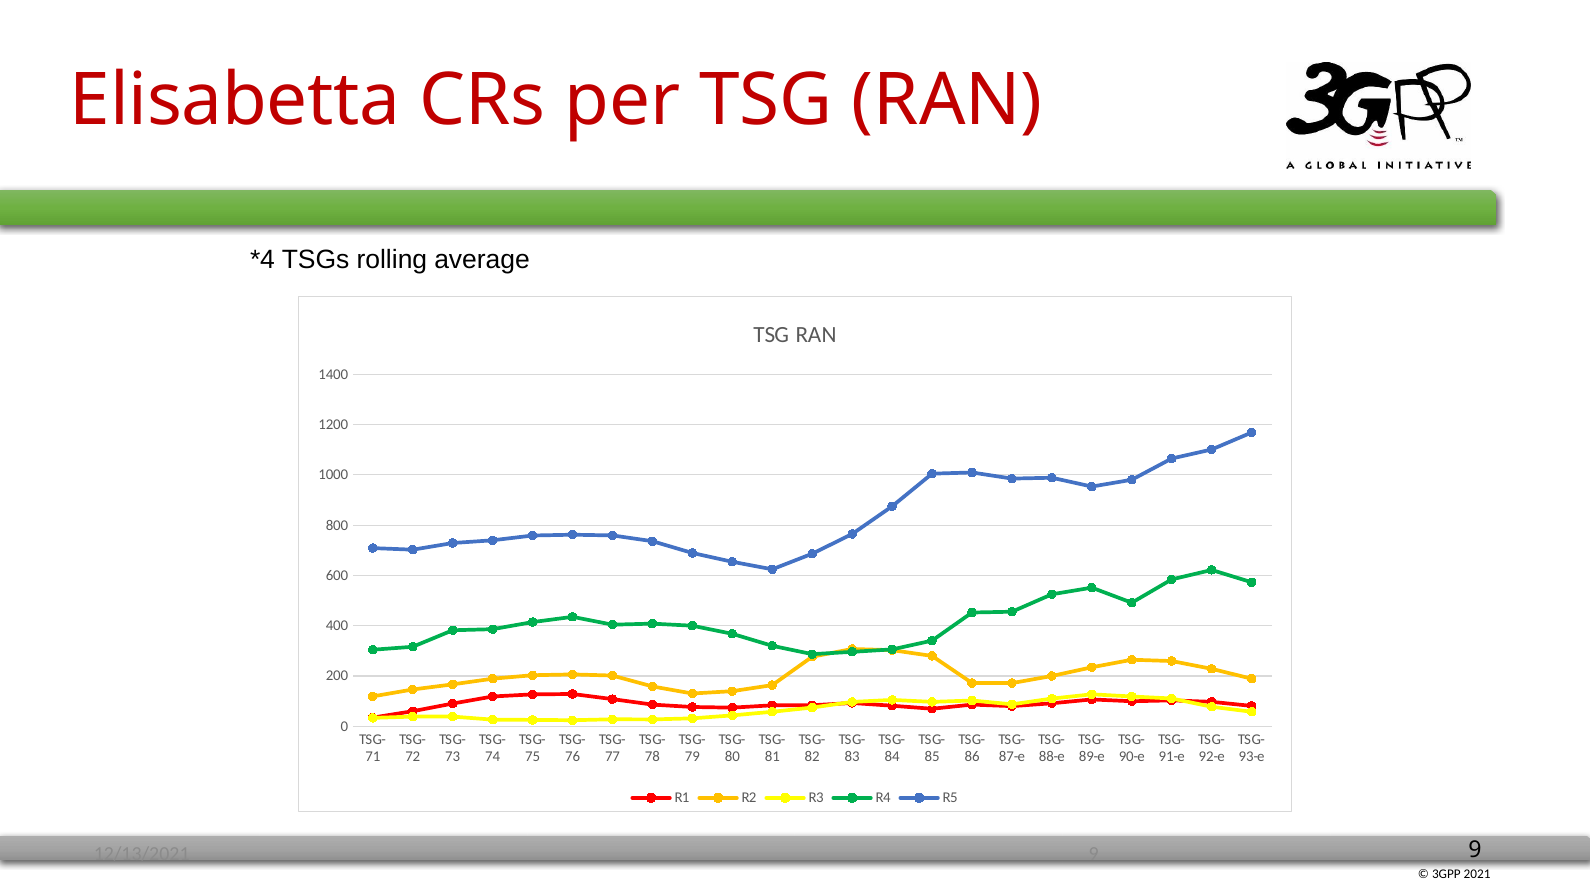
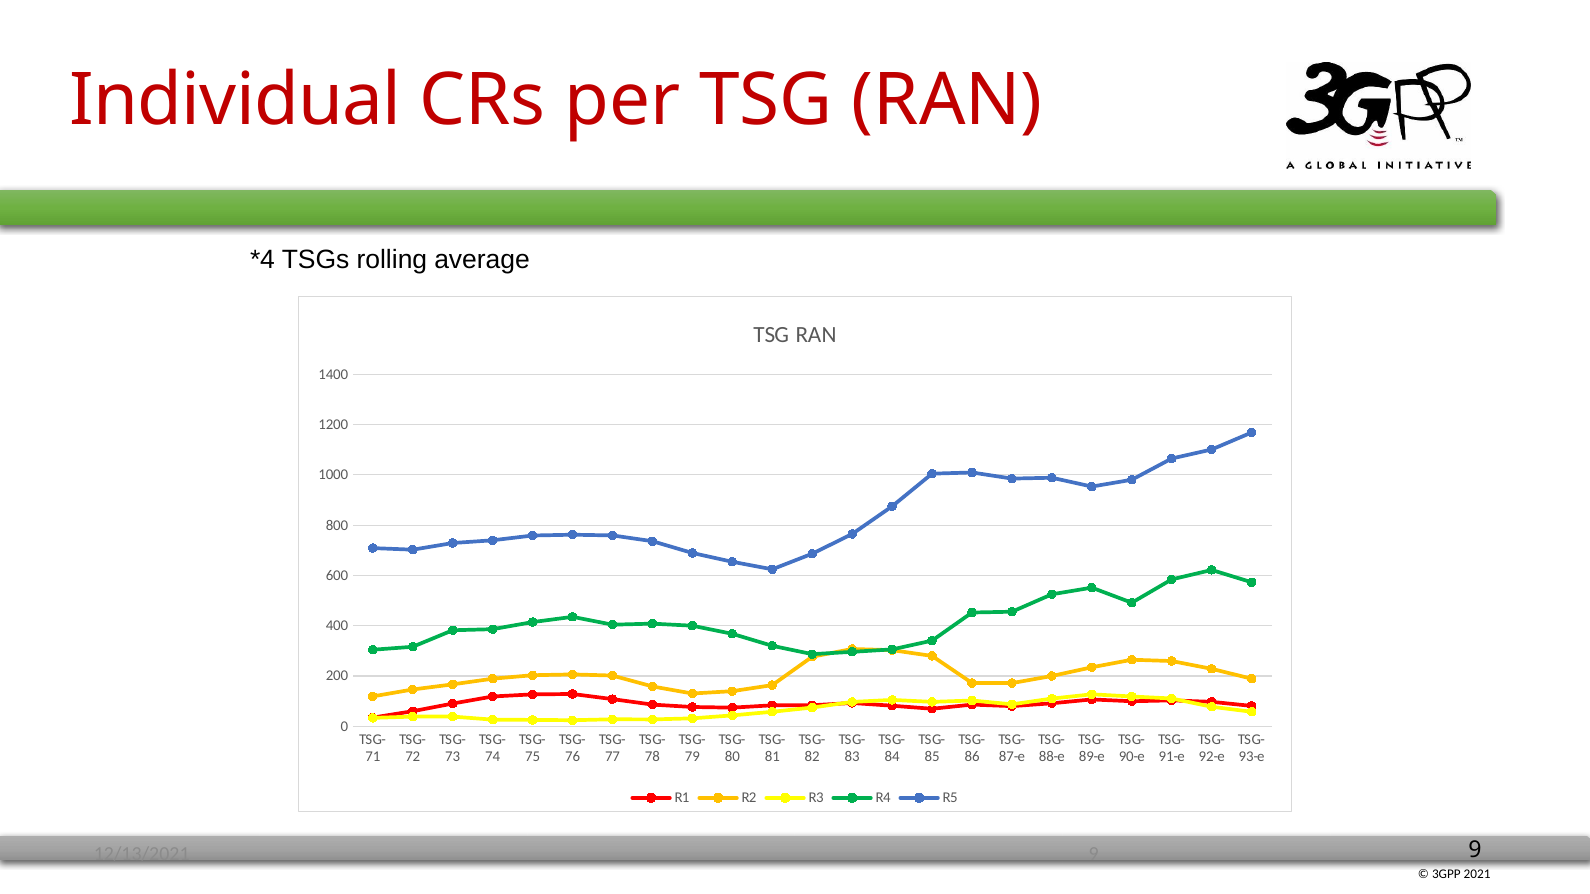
Elisabetta: Elisabetta -> Individual
